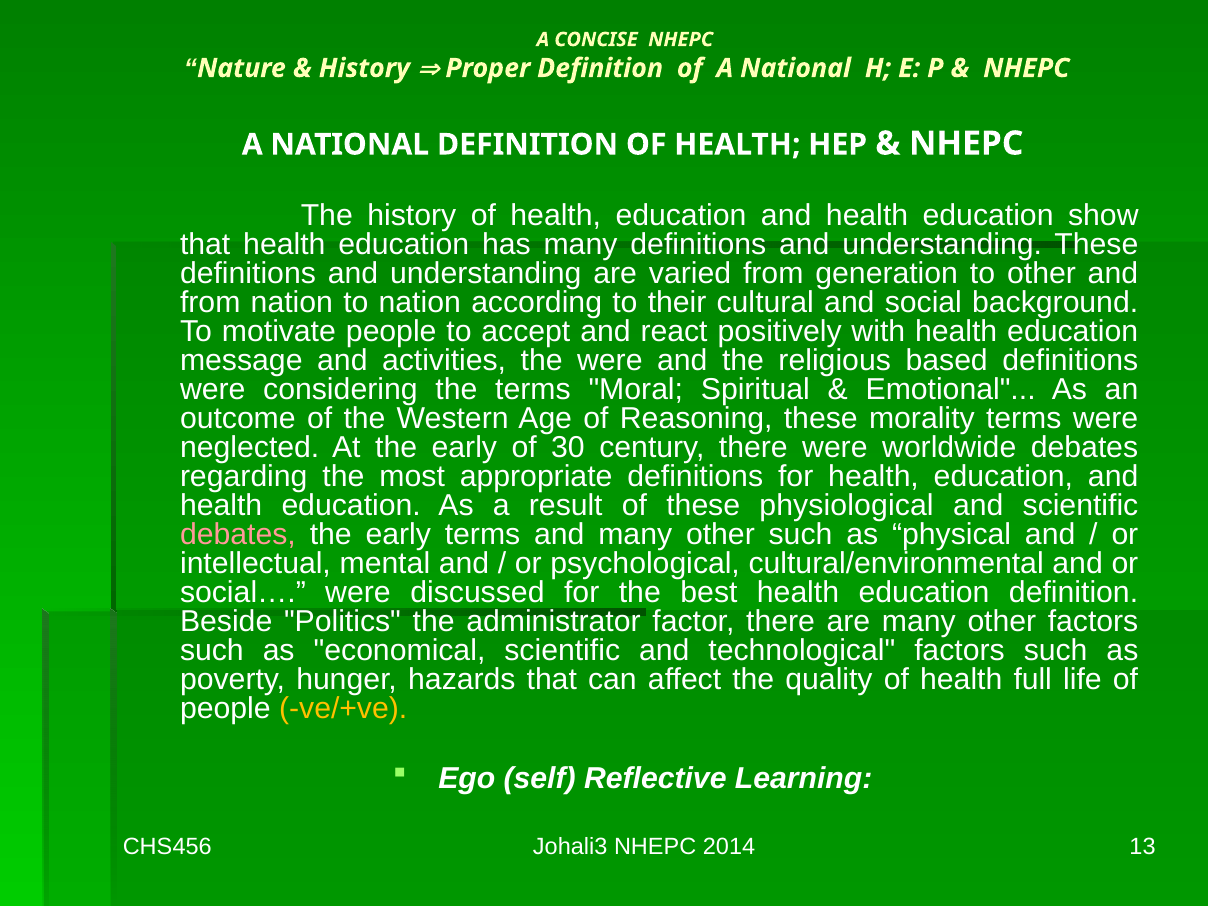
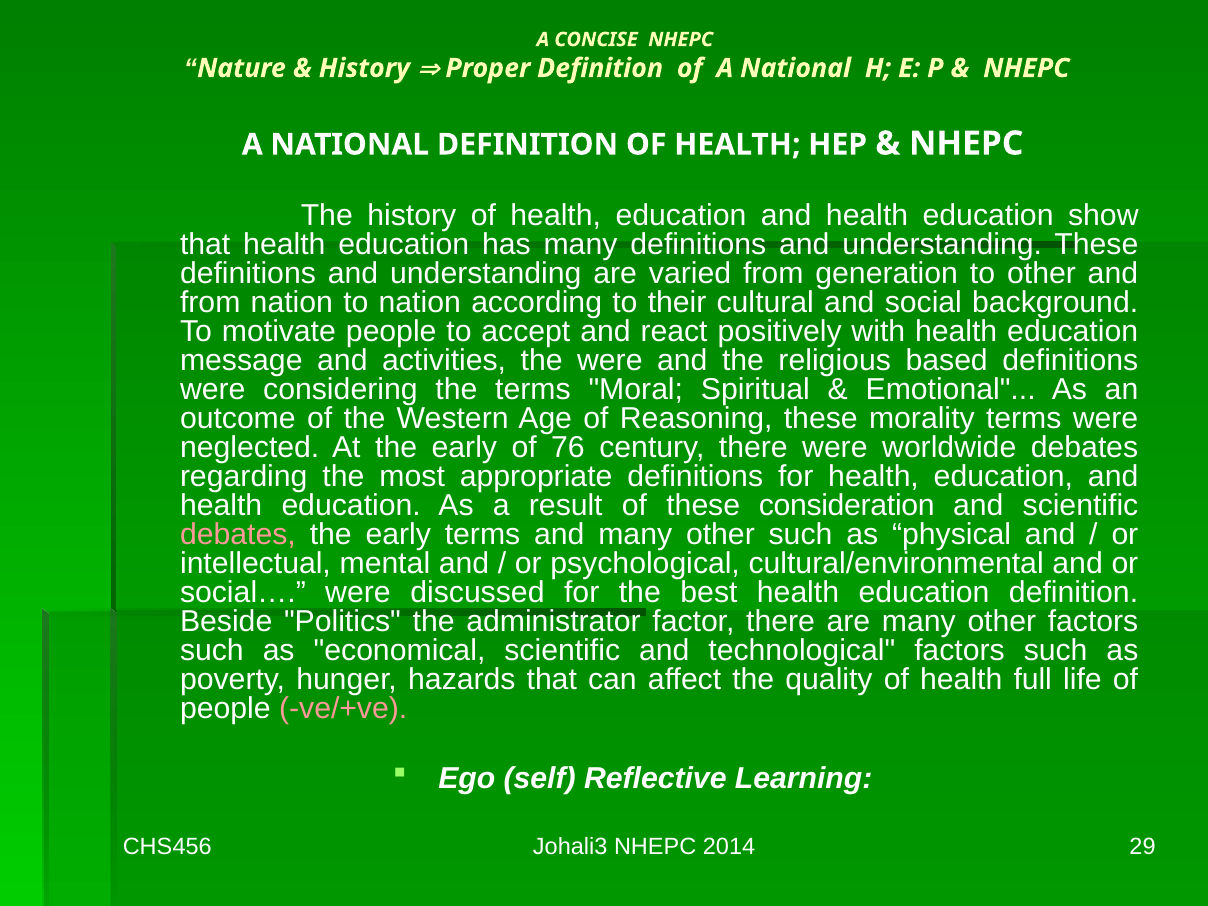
30: 30 -> 76
physiological: physiological -> consideration
ve/+ve colour: yellow -> pink
13: 13 -> 29
